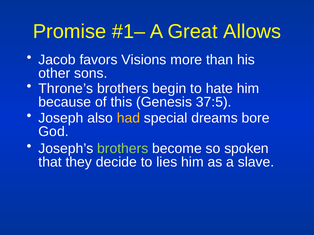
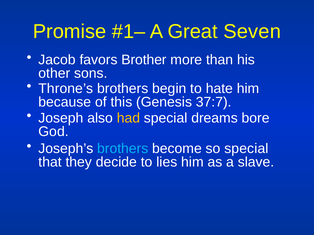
Allows: Allows -> Seven
Visions: Visions -> Brother
37:5: 37:5 -> 37:7
brothers at (123, 149) colour: light green -> light blue
so spoken: spoken -> special
